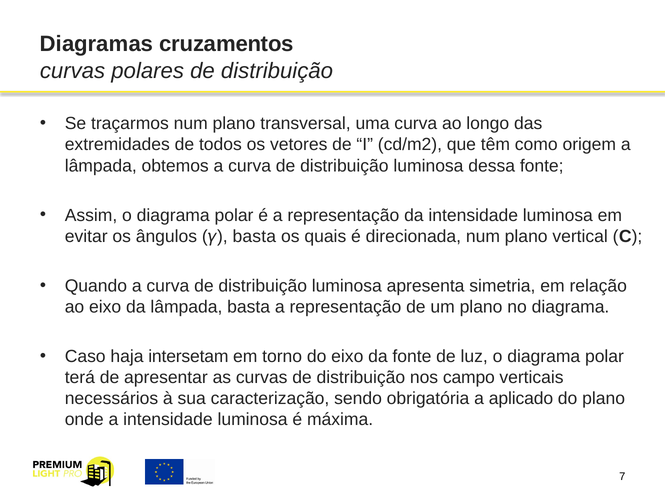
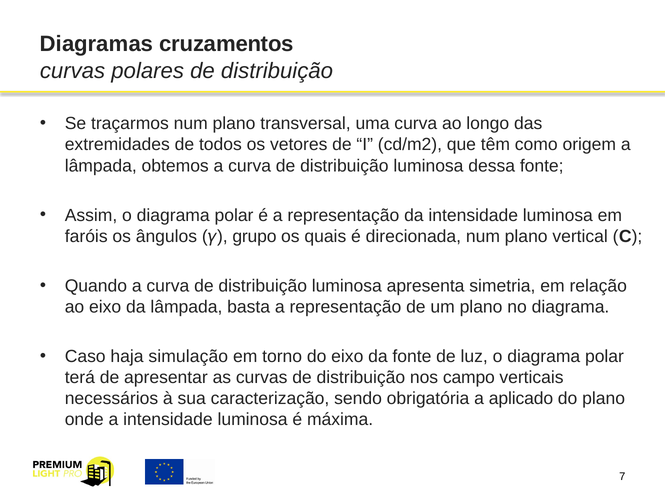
evitar: evitar -> faróis
𝛾 basta: basta -> grupo
intersetam: intersetam -> simulação
